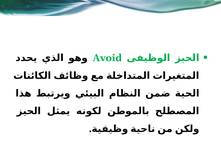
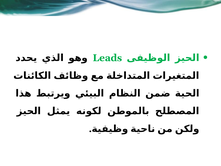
Avoid: Avoid -> Leads
